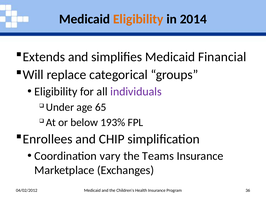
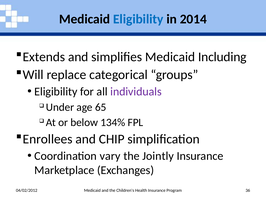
Eligibility at (138, 19) colour: orange -> blue
Financial: Financial -> Including
193%: 193% -> 134%
Teams: Teams -> Jointly
